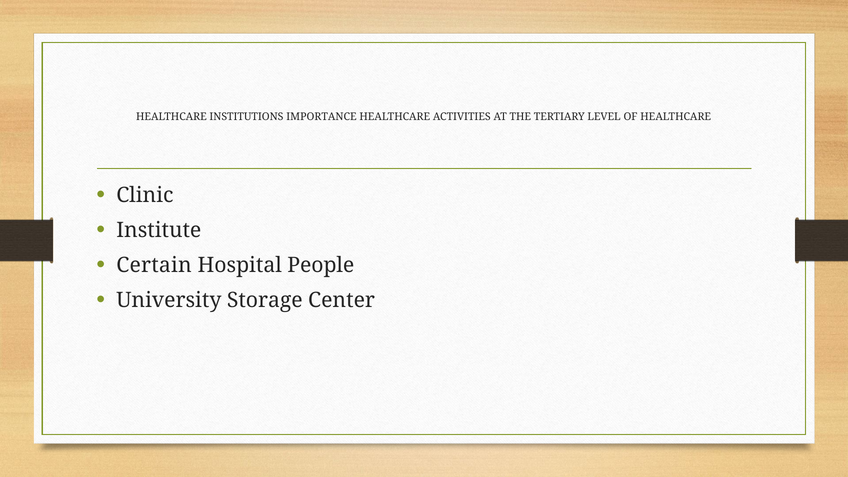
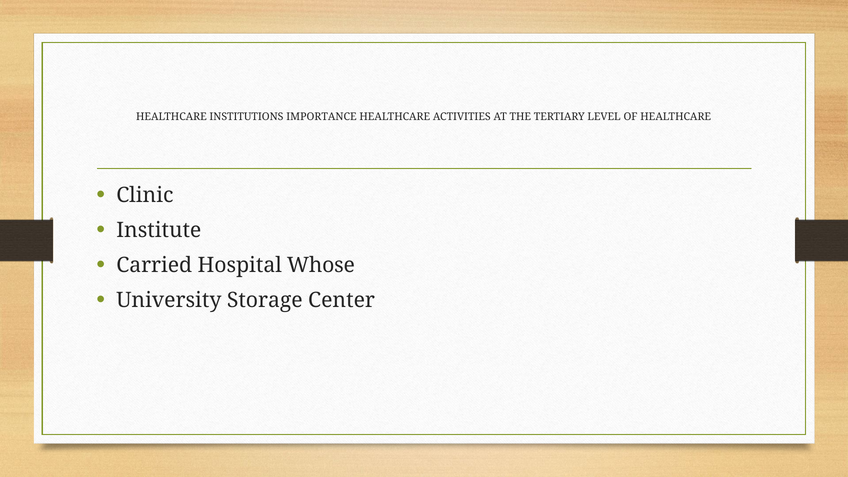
Certain: Certain -> Carried
People: People -> Whose
